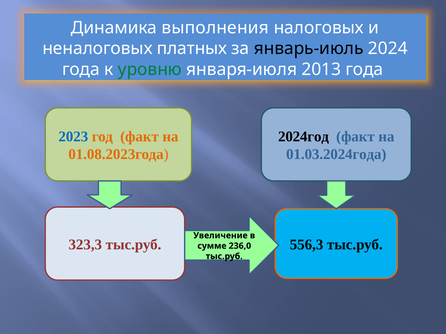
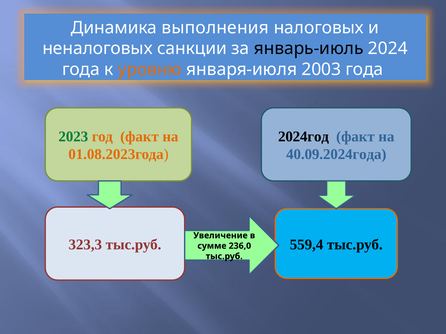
платных: платных -> санкции
уровню colour: green -> orange
2013: 2013 -> 2003
2023 colour: blue -> green
01.03.2024года: 01.03.2024года -> 40.09.2024года
556,3: 556,3 -> 559,4
